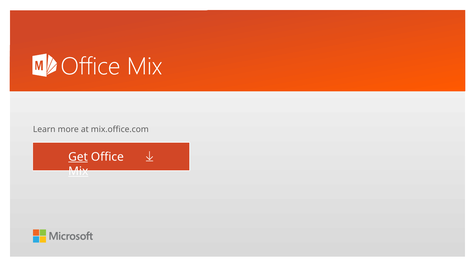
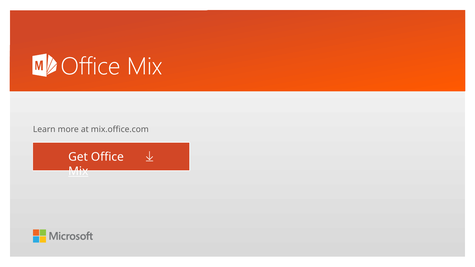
Get underline: present -> none
